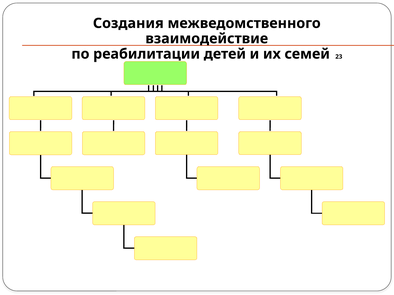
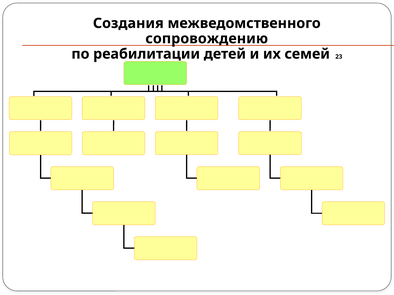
взаимодействие: взаимодействие -> сопровождению
